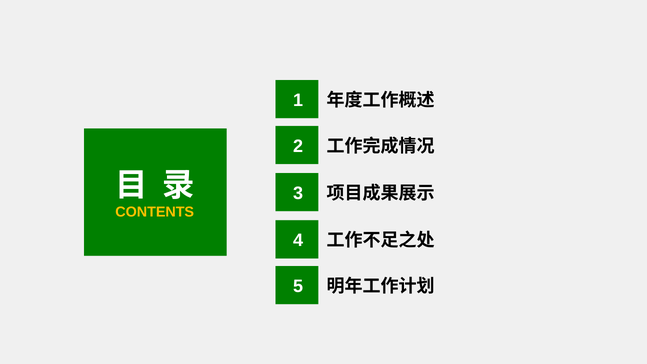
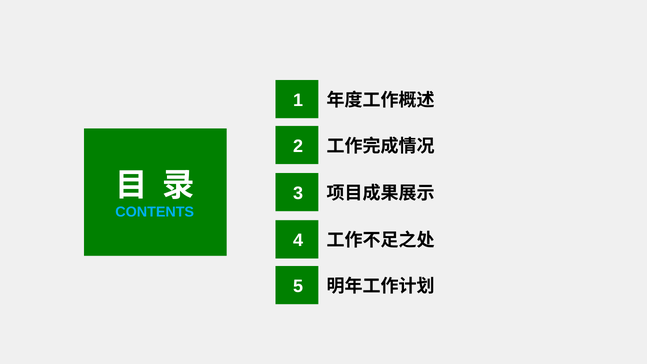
CONTENTS colour: yellow -> light blue
